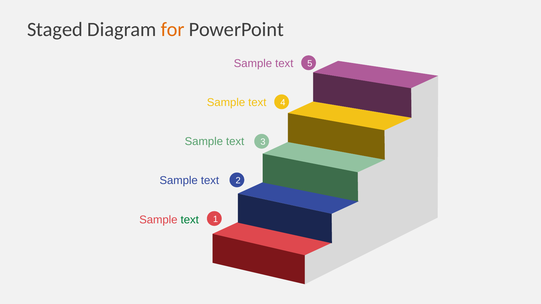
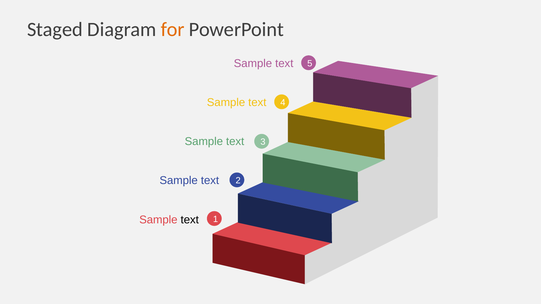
text at (190, 220) colour: green -> black
